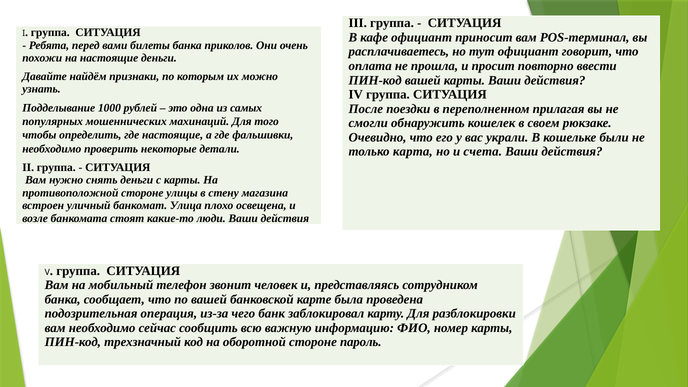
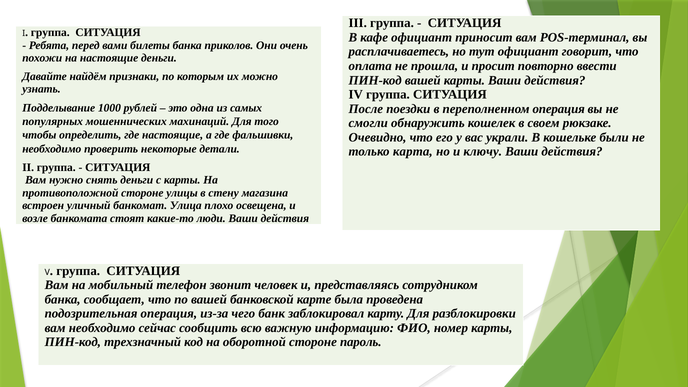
переполненном прилагая: прилагая -> операция
счета: счета -> ключу
